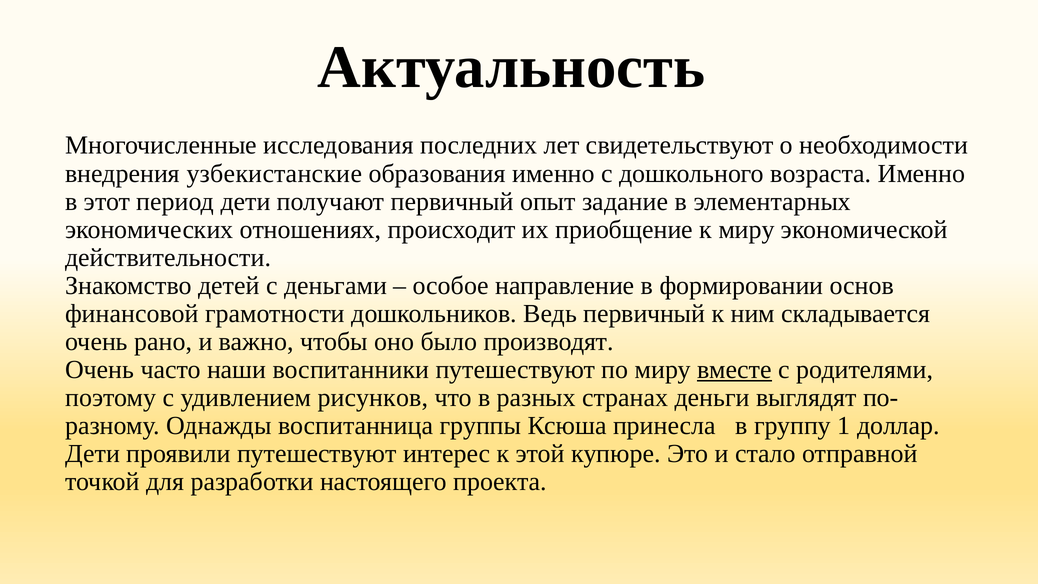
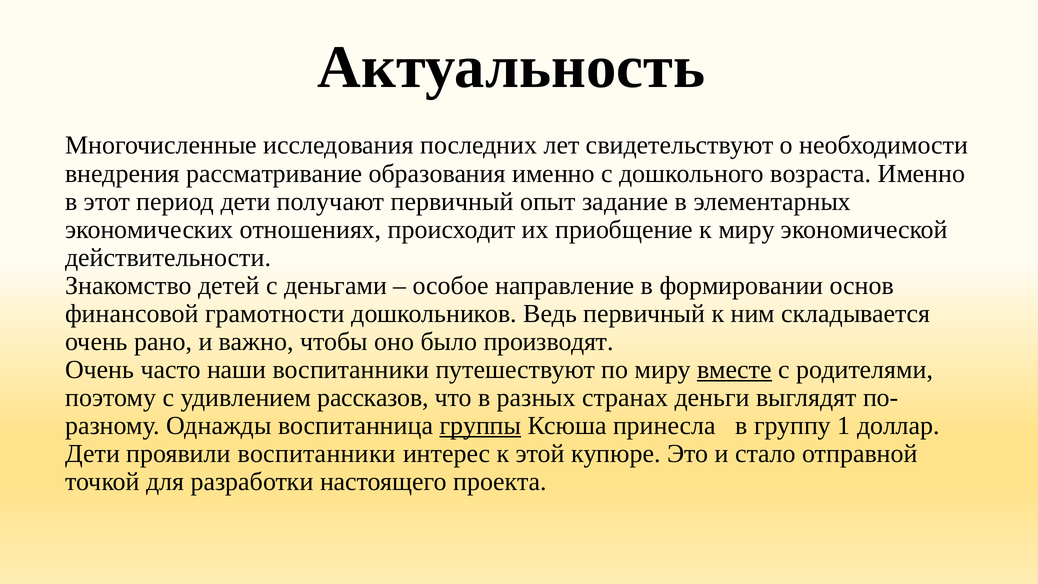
узбекистанские: узбекистанские -> рассматривание
рисунков: рисунков -> рассказов
группы underline: none -> present
проявили путешествуют: путешествуют -> воспитанники
